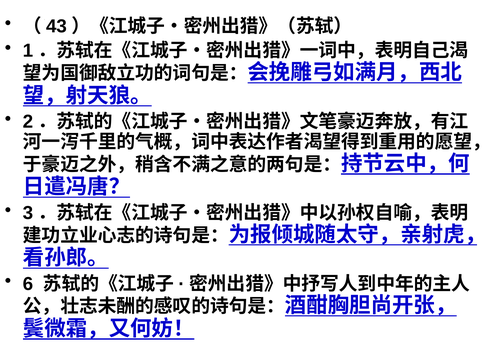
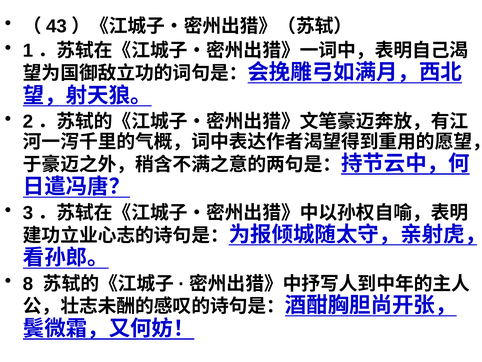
6: 6 -> 8
